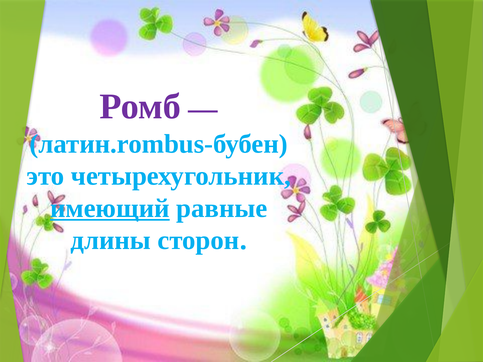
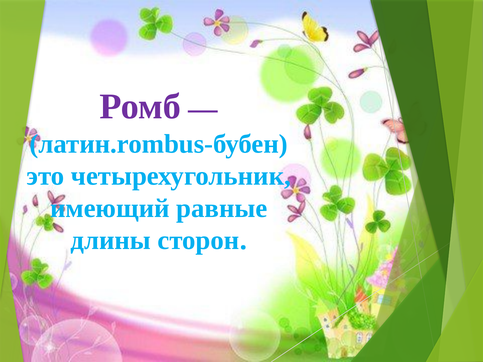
имеющий underline: present -> none
